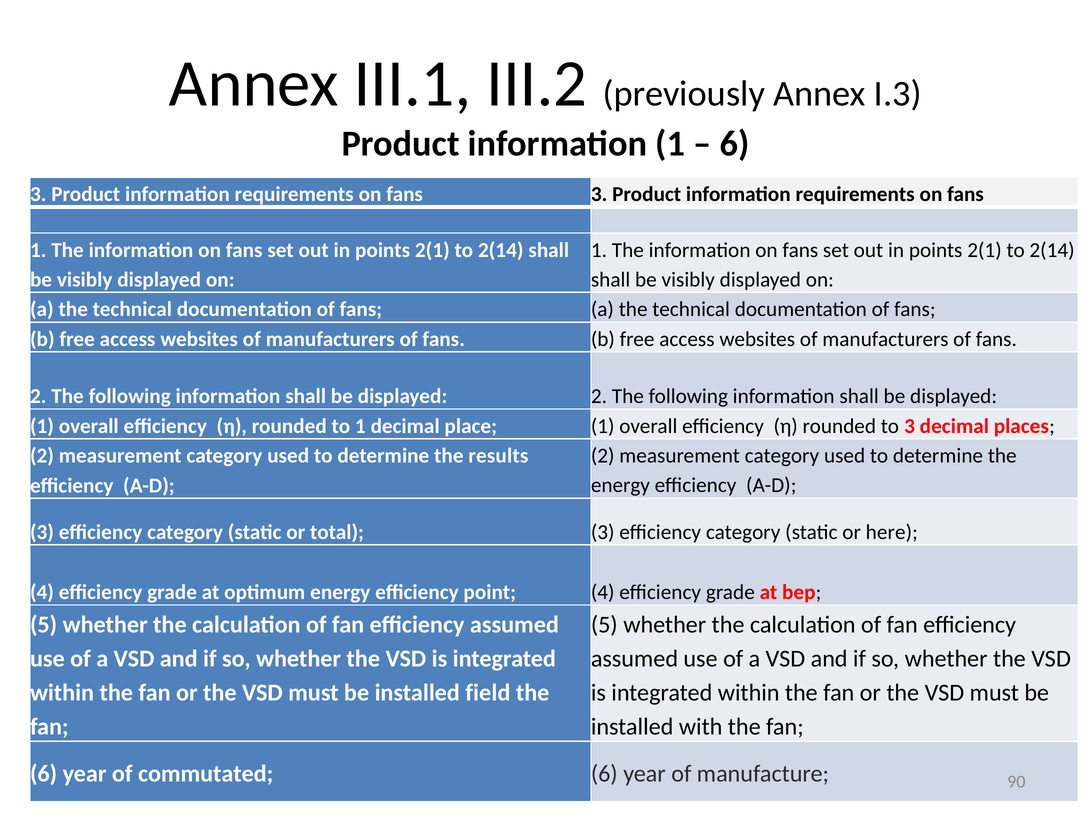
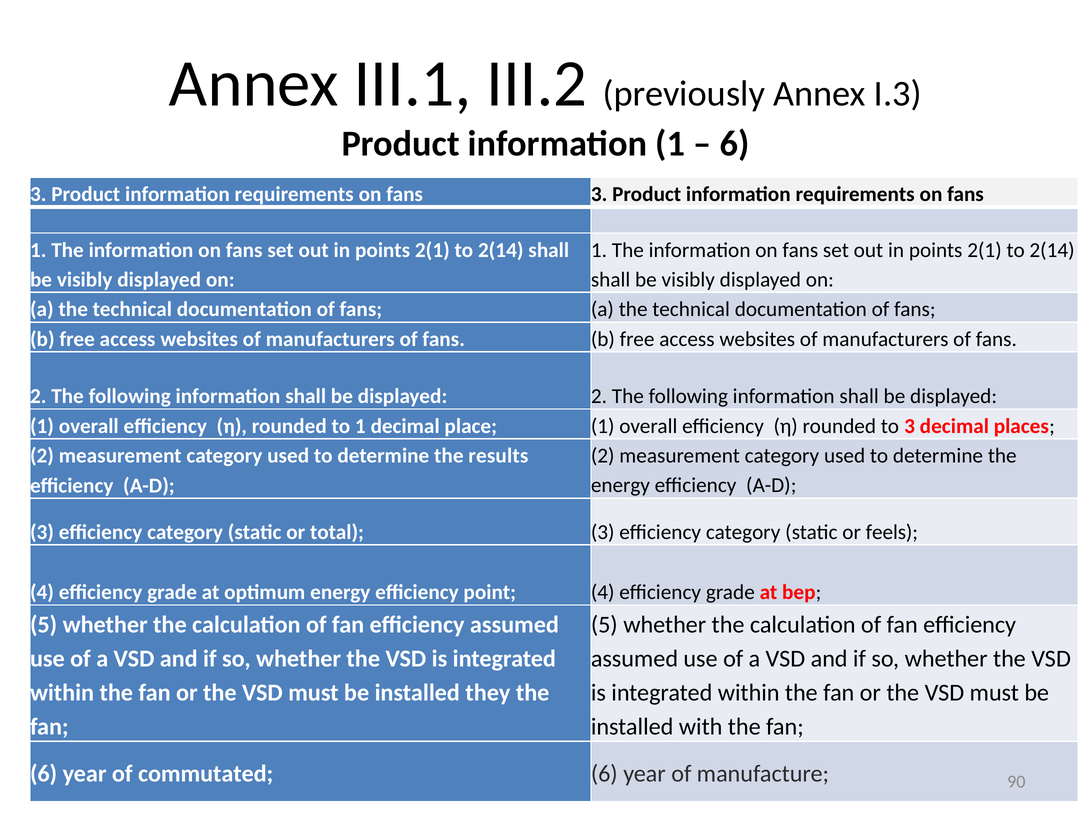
here: here -> feels
field: field -> they
